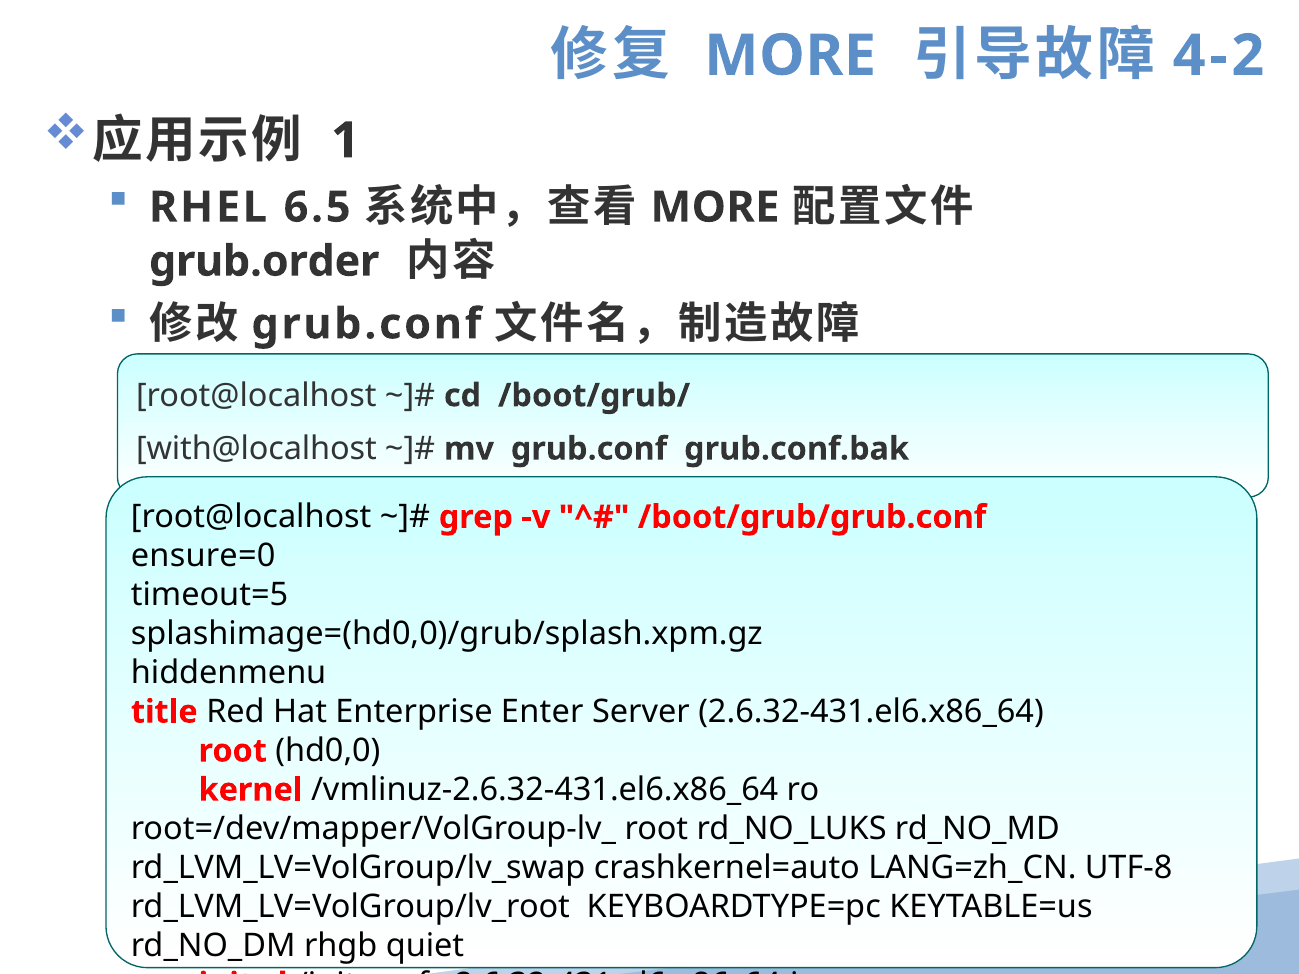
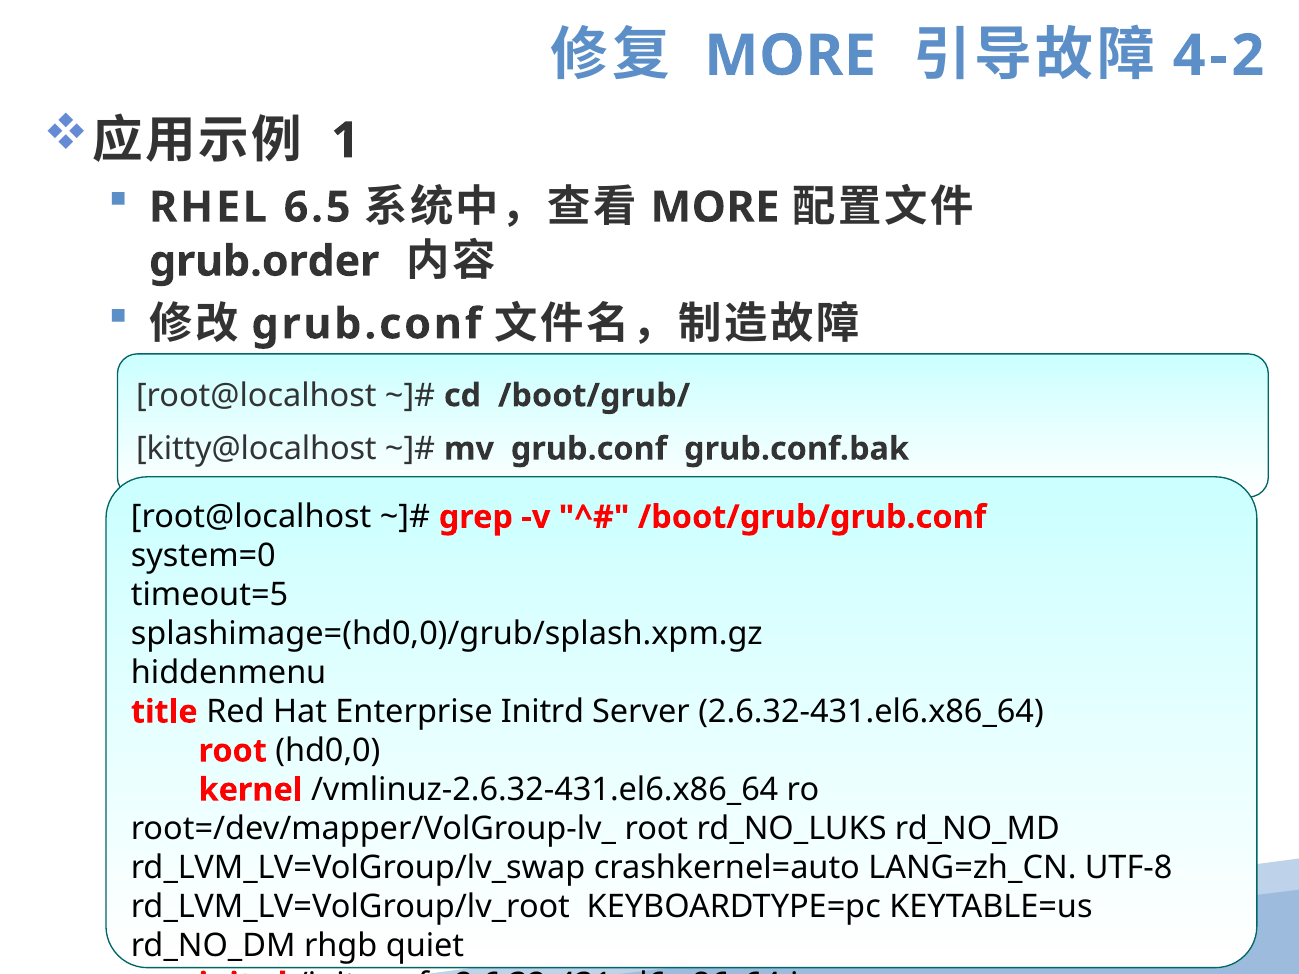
with@localhost: with@localhost -> kitty@localhost
ensure=0: ensure=0 -> system=0
Enterprise Enter: Enter -> Initrd
